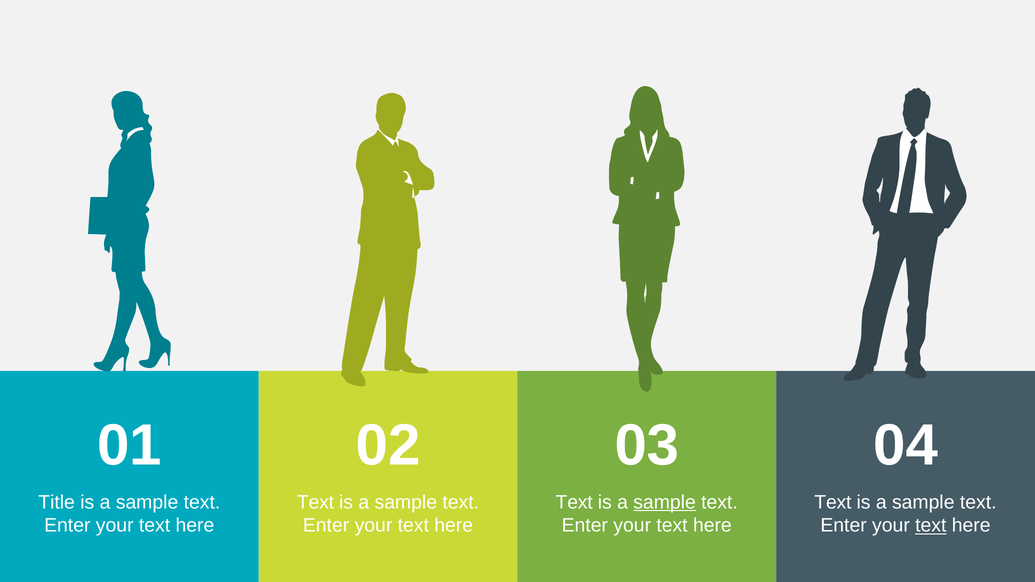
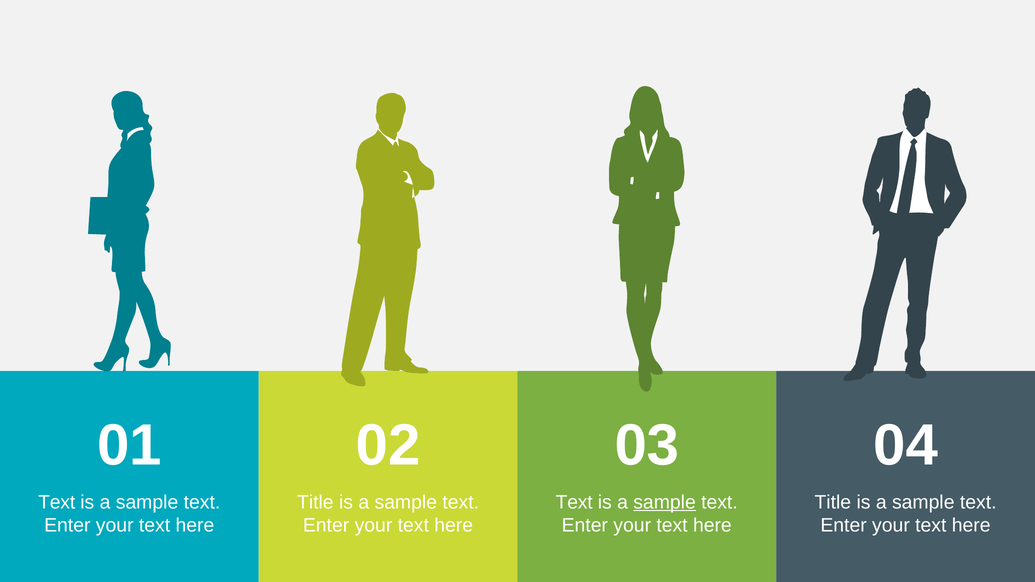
Title at (57, 502): Title -> Text
Text at (315, 502): Text -> Title
Text at (833, 502): Text -> Title
text at (931, 526) underline: present -> none
